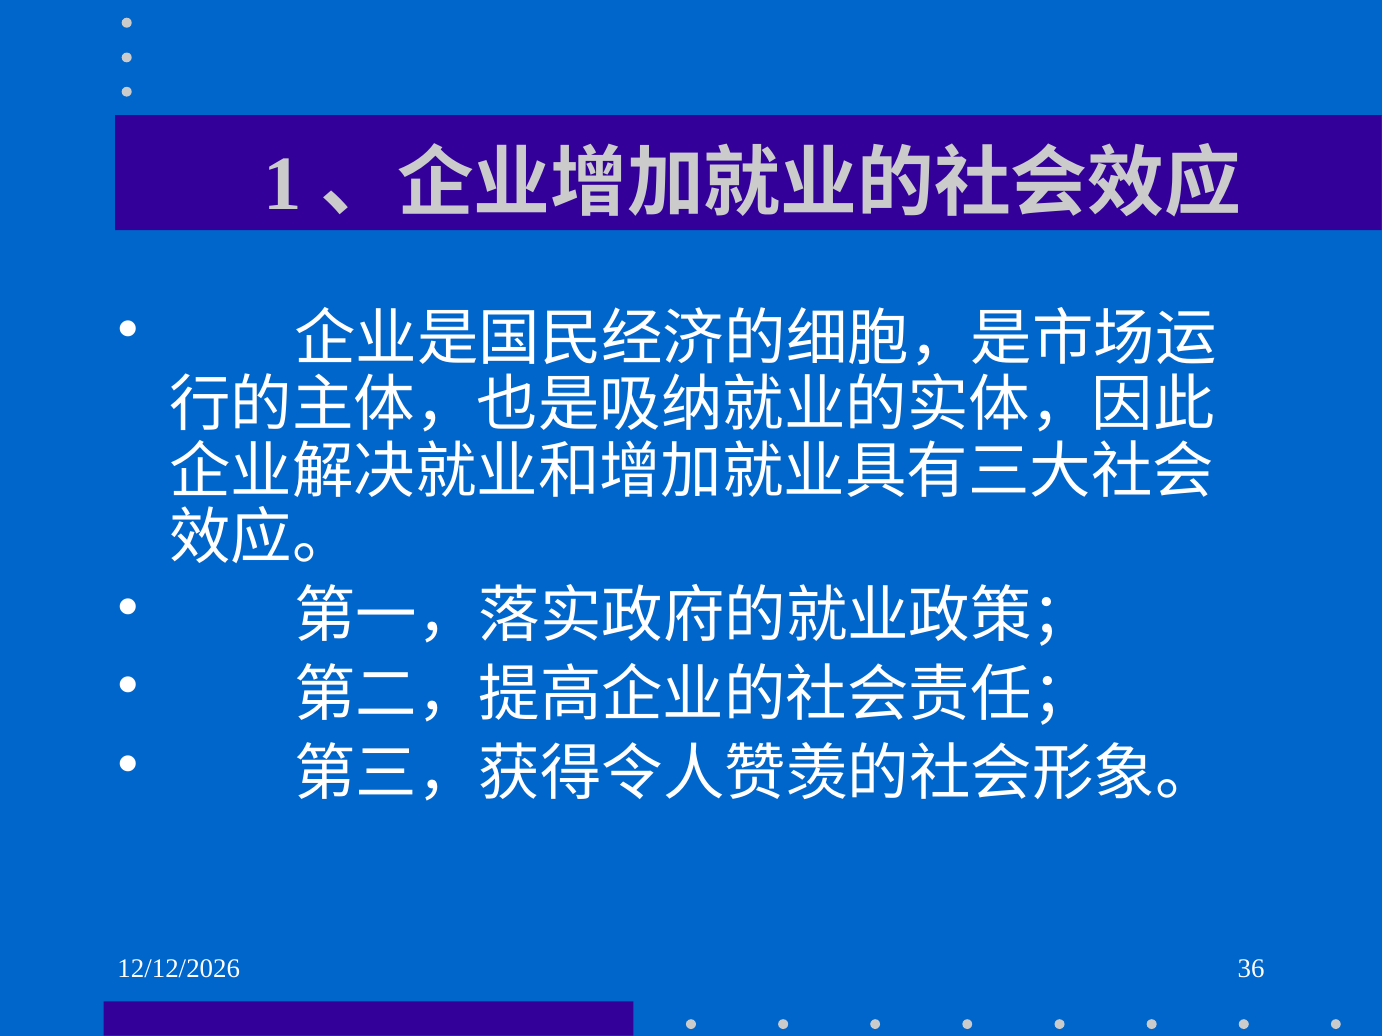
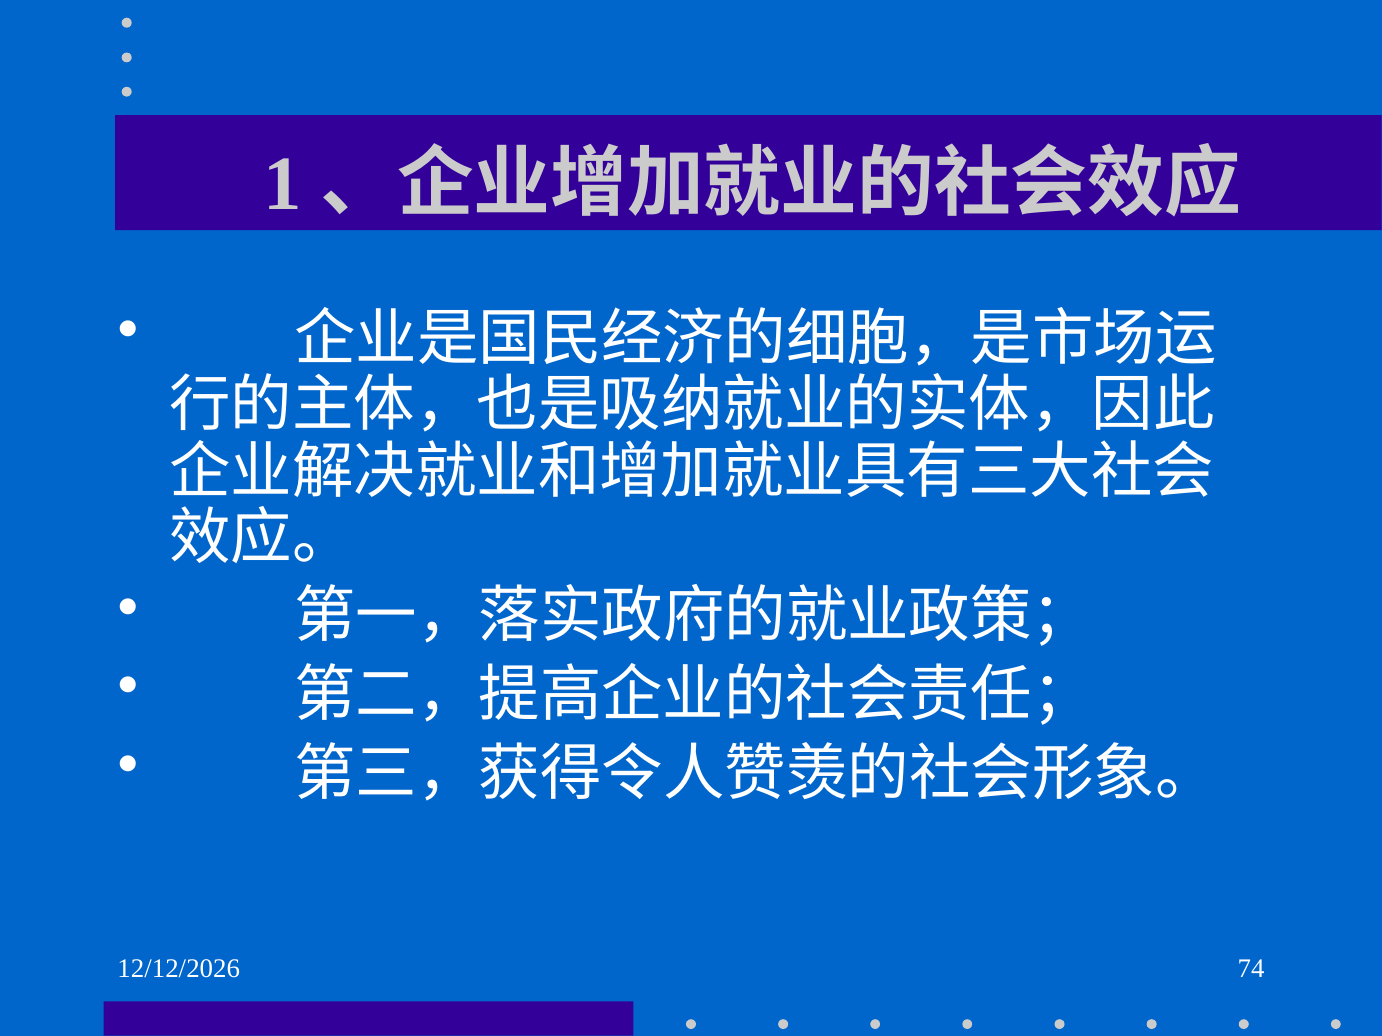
36: 36 -> 74
